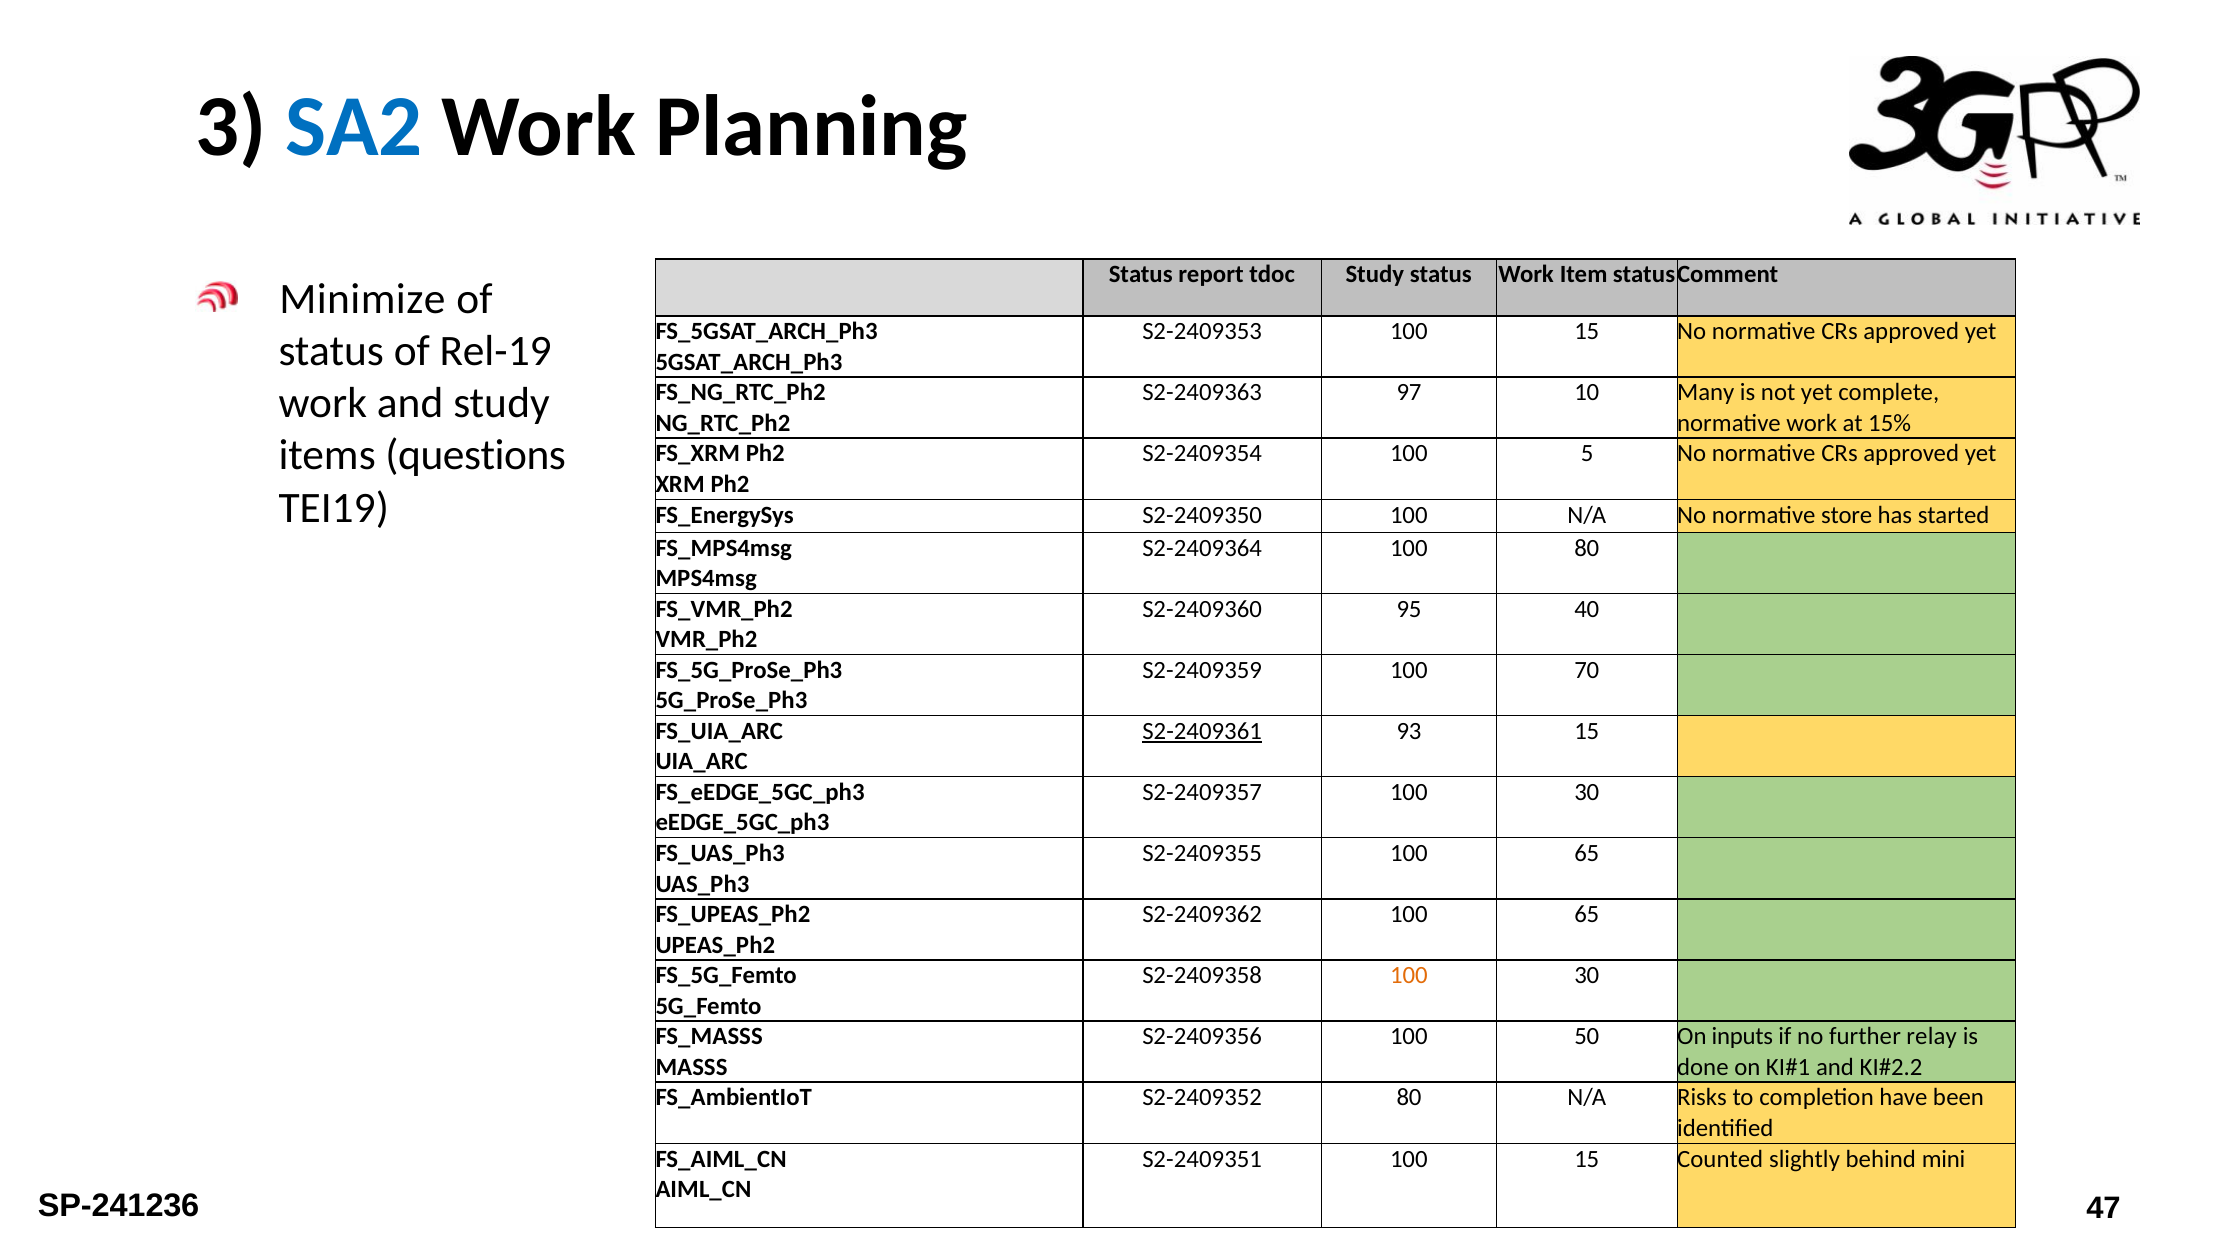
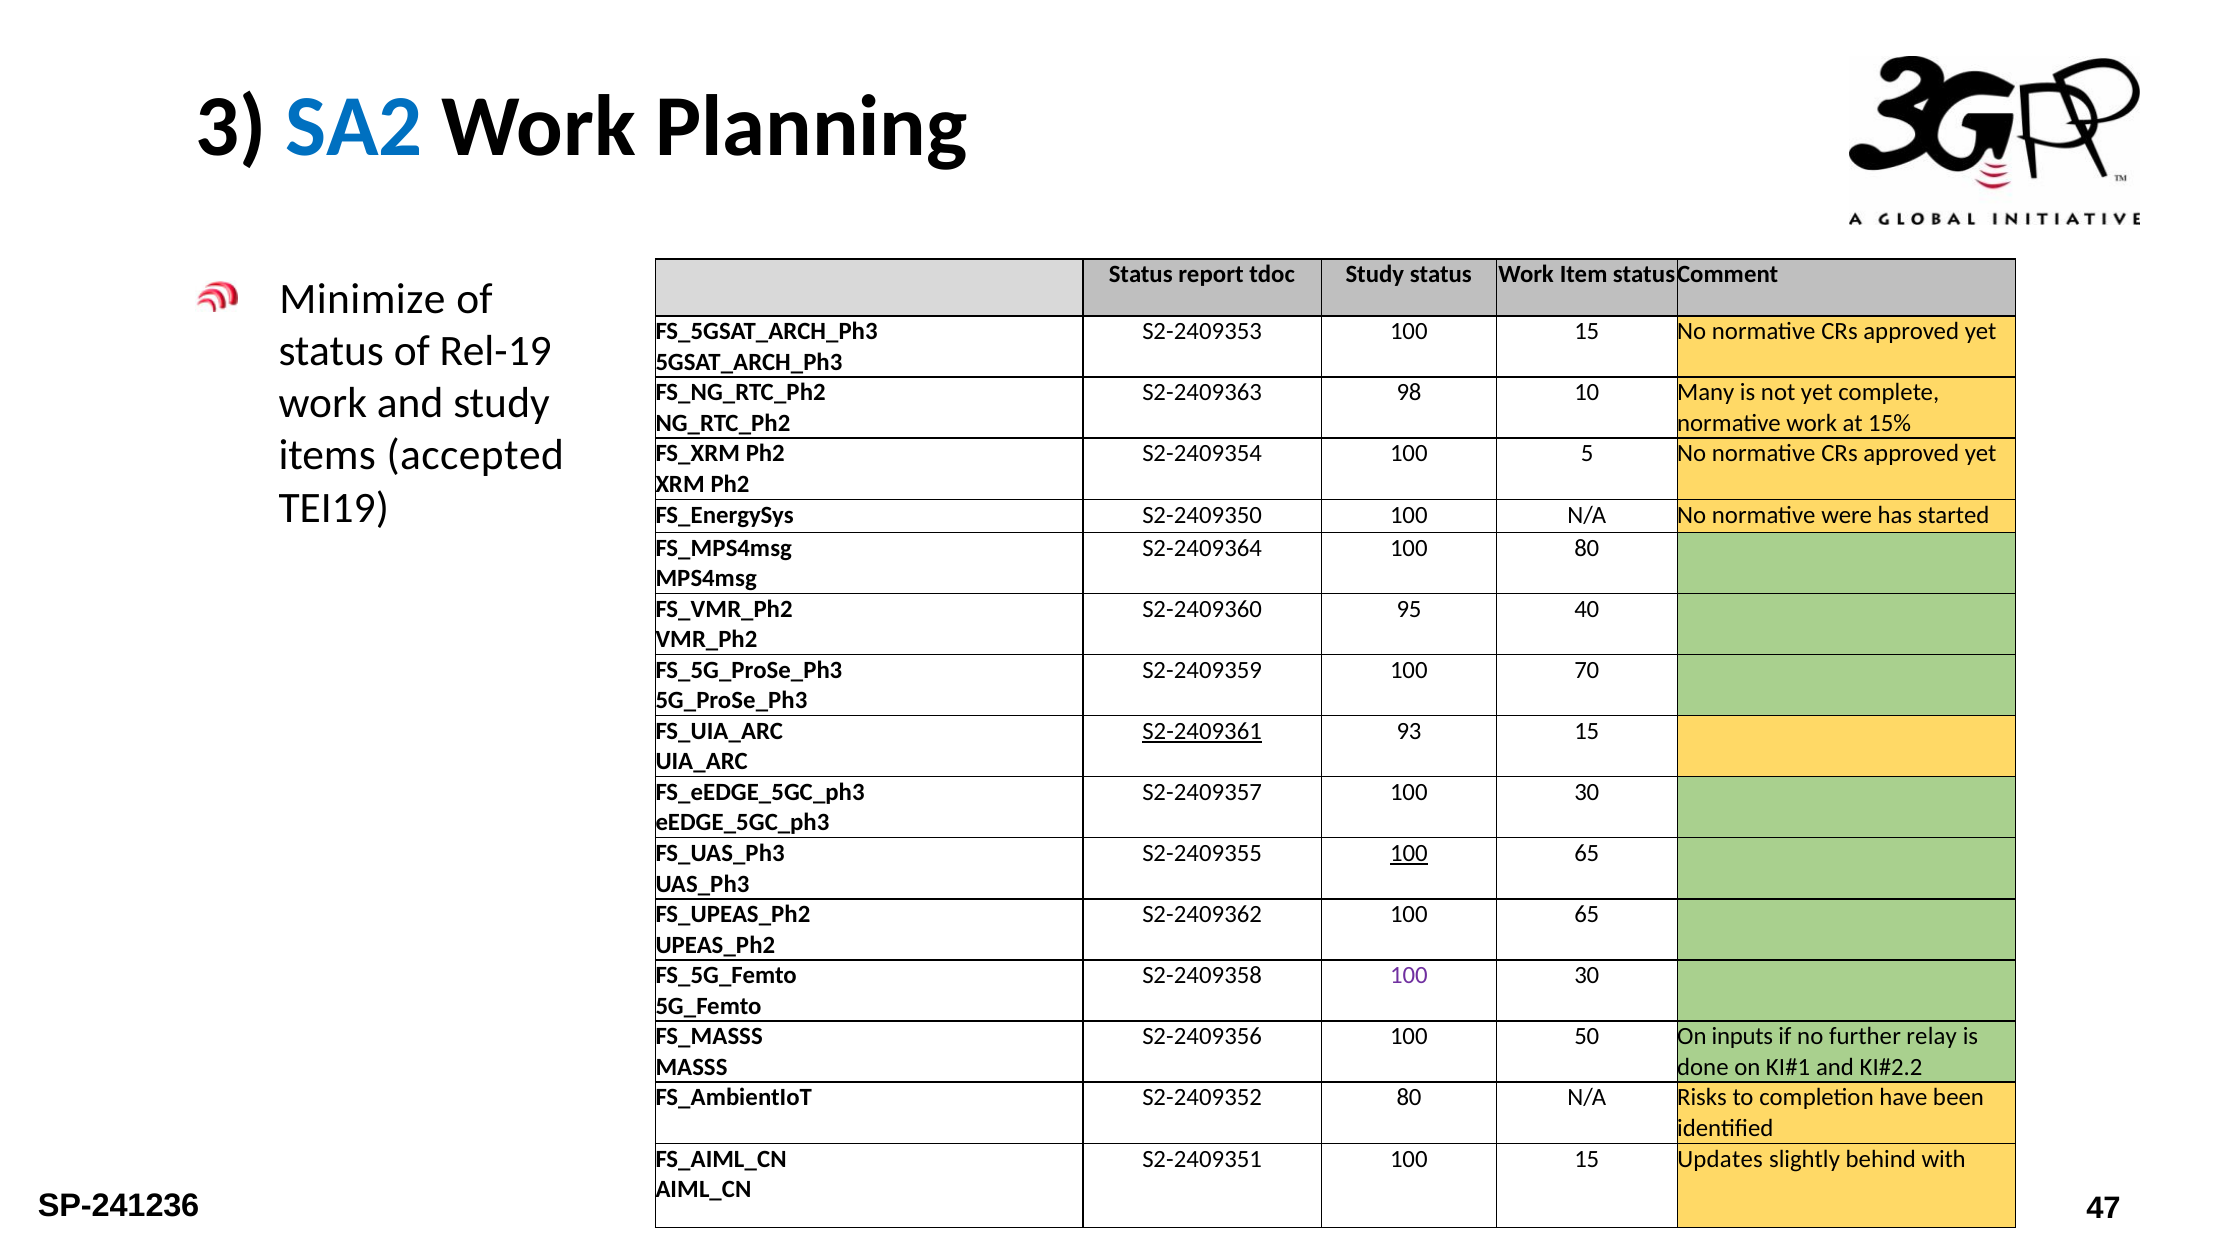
97: 97 -> 98
questions: questions -> accepted
store: store -> were
100 at (1409, 853) underline: none -> present
100 at (1409, 976) colour: orange -> purple
Counted: Counted -> Updates
mini: mini -> with
